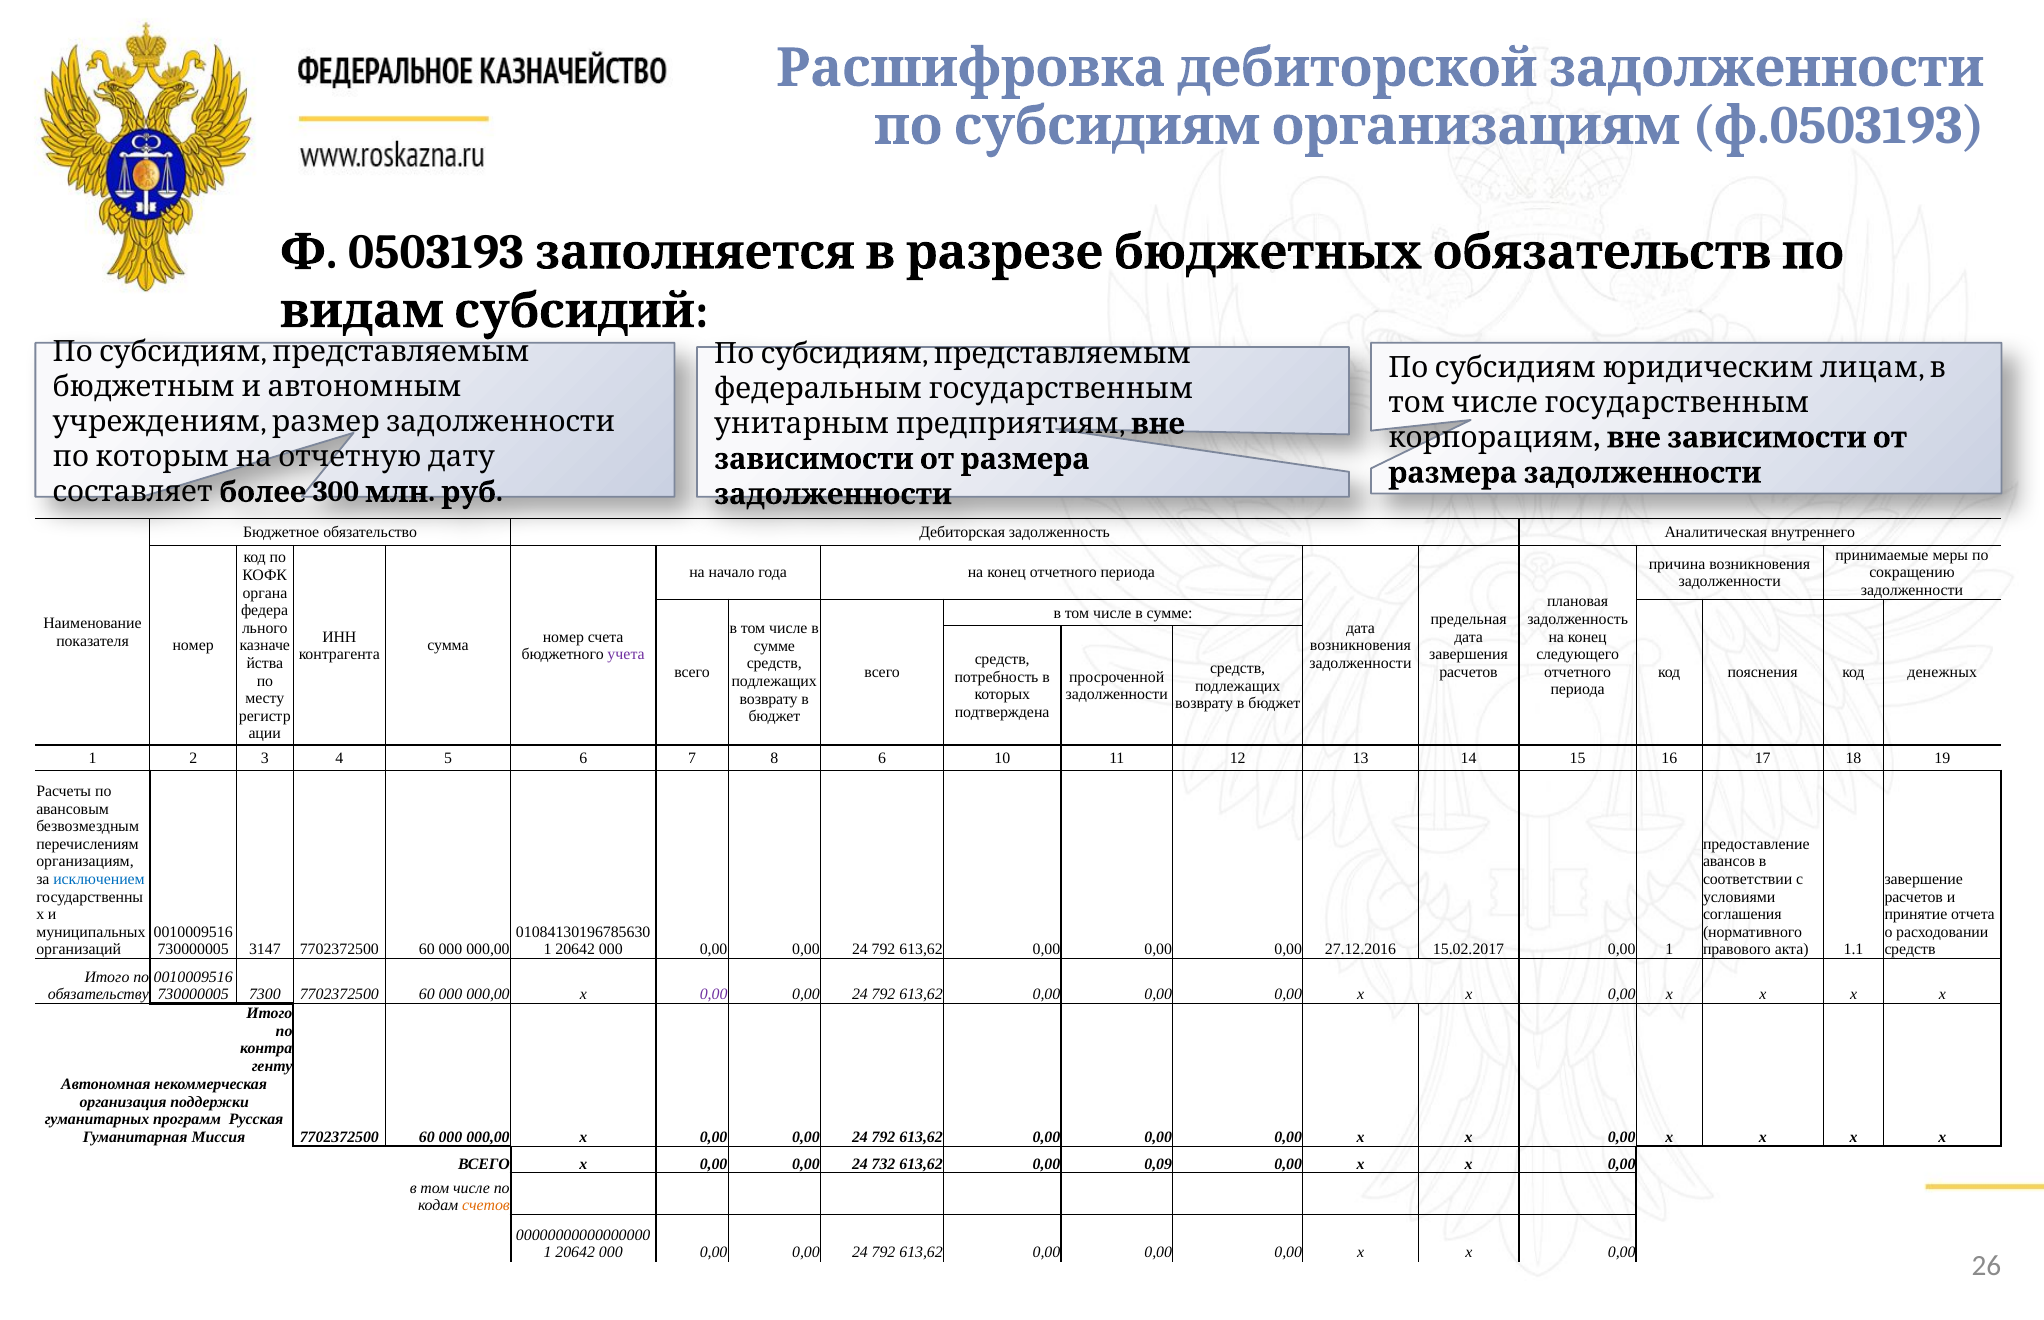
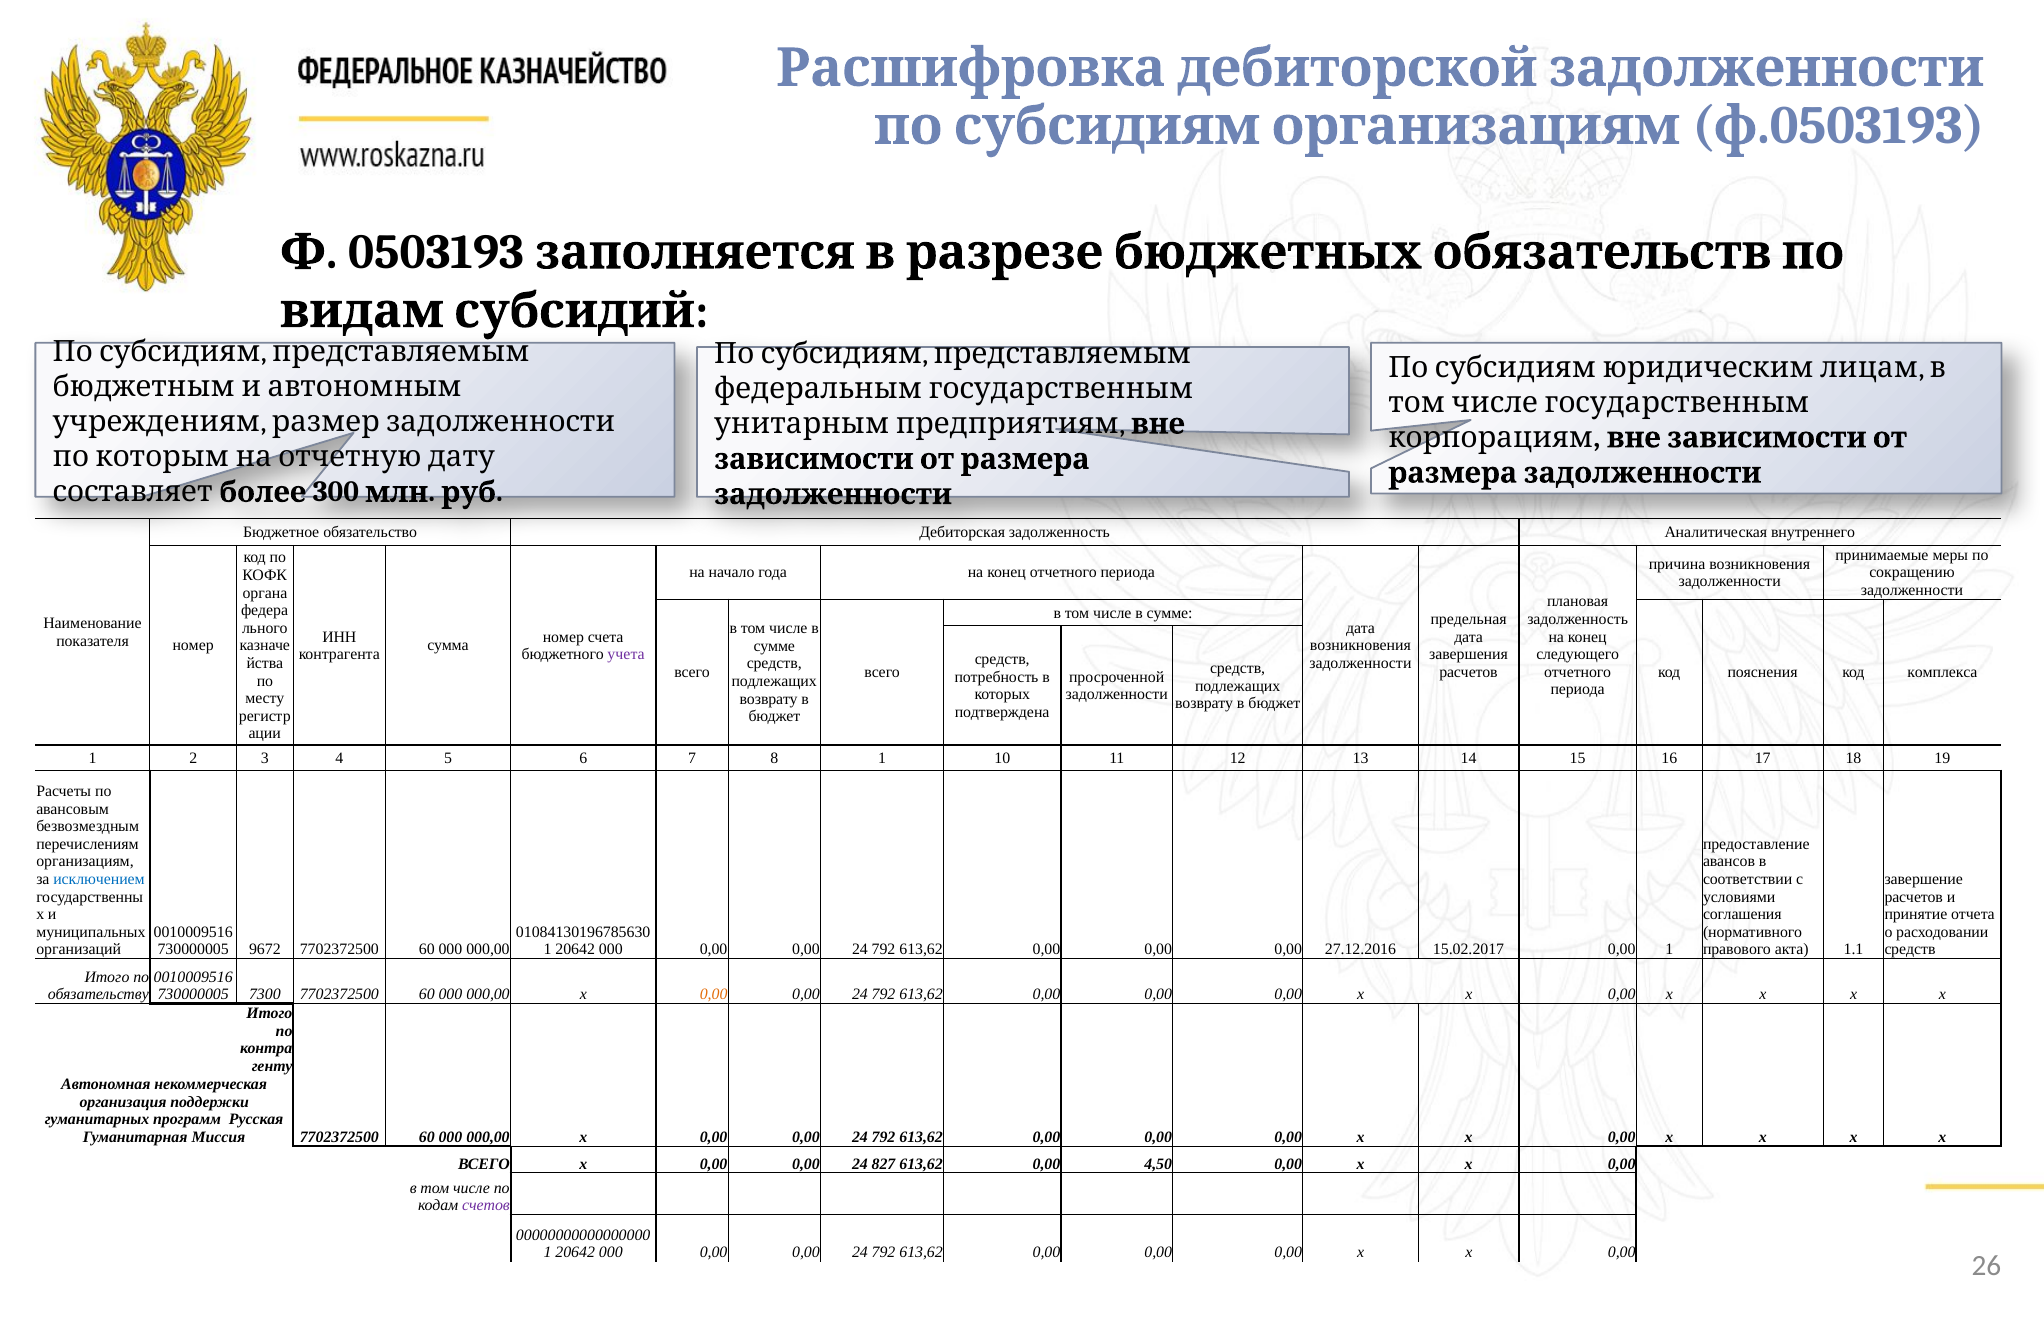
денежных: денежных -> комплекса
8 6: 6 -> 1
3147: 3147 -> 9672
0,00 at (714, 994) colour: purple -> orange
732: 732 -> 827
0,09: 0,09 -> 4,50
счетов colour: orange -> purple
